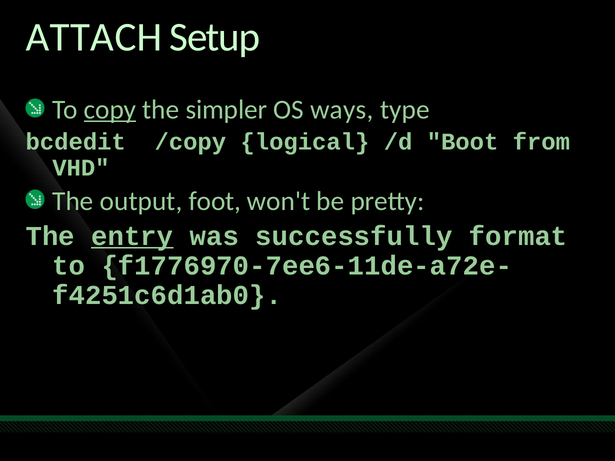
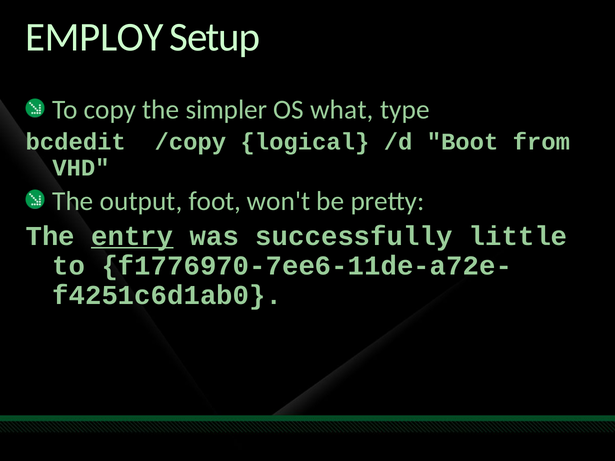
ATTACH: ATTACH -> EMPLOY
copy underline: present -> none
ways: ways -> what
format: format -> little
